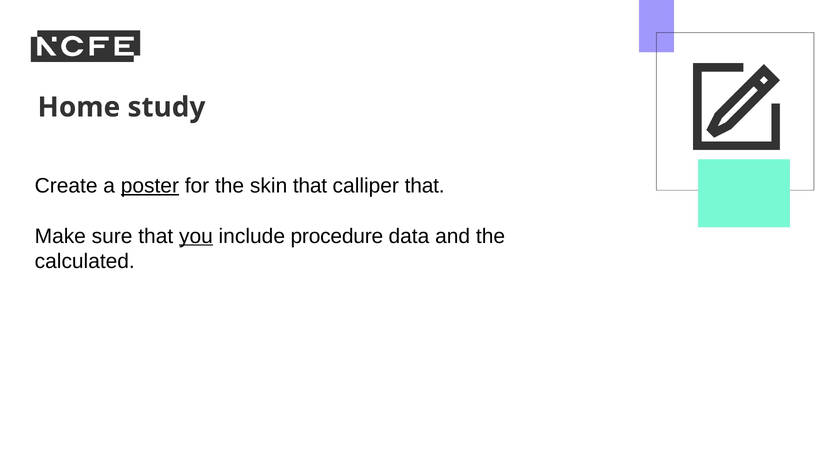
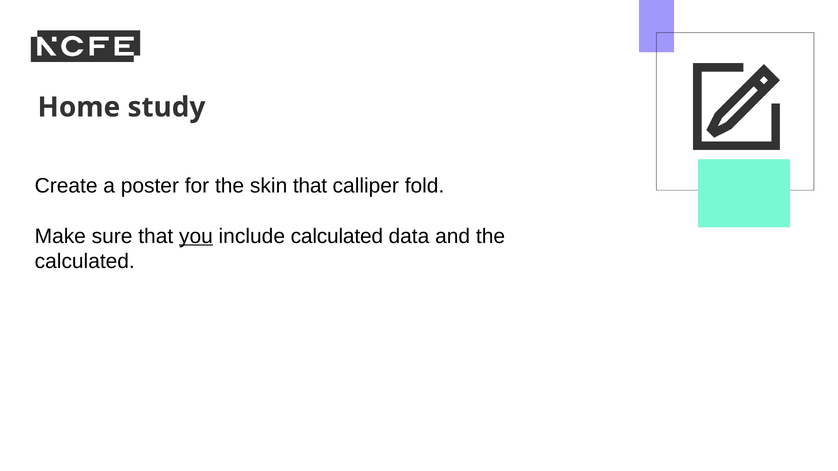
poster underline: present -> none
calliper that: that -> fold
include procedure: procedure -> calculated
